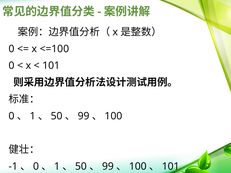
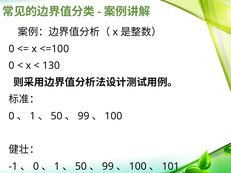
101 at (51, 66): 101 -> 130
